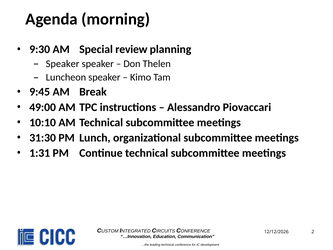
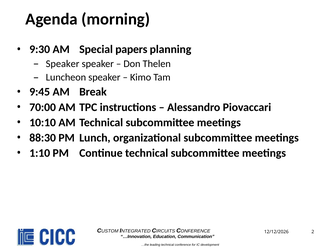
review: review -> papers
49:00: 49:00 -> 70:00
31:30: 31:30 -> 88:30
1:31: 1:31 -> 1:10
